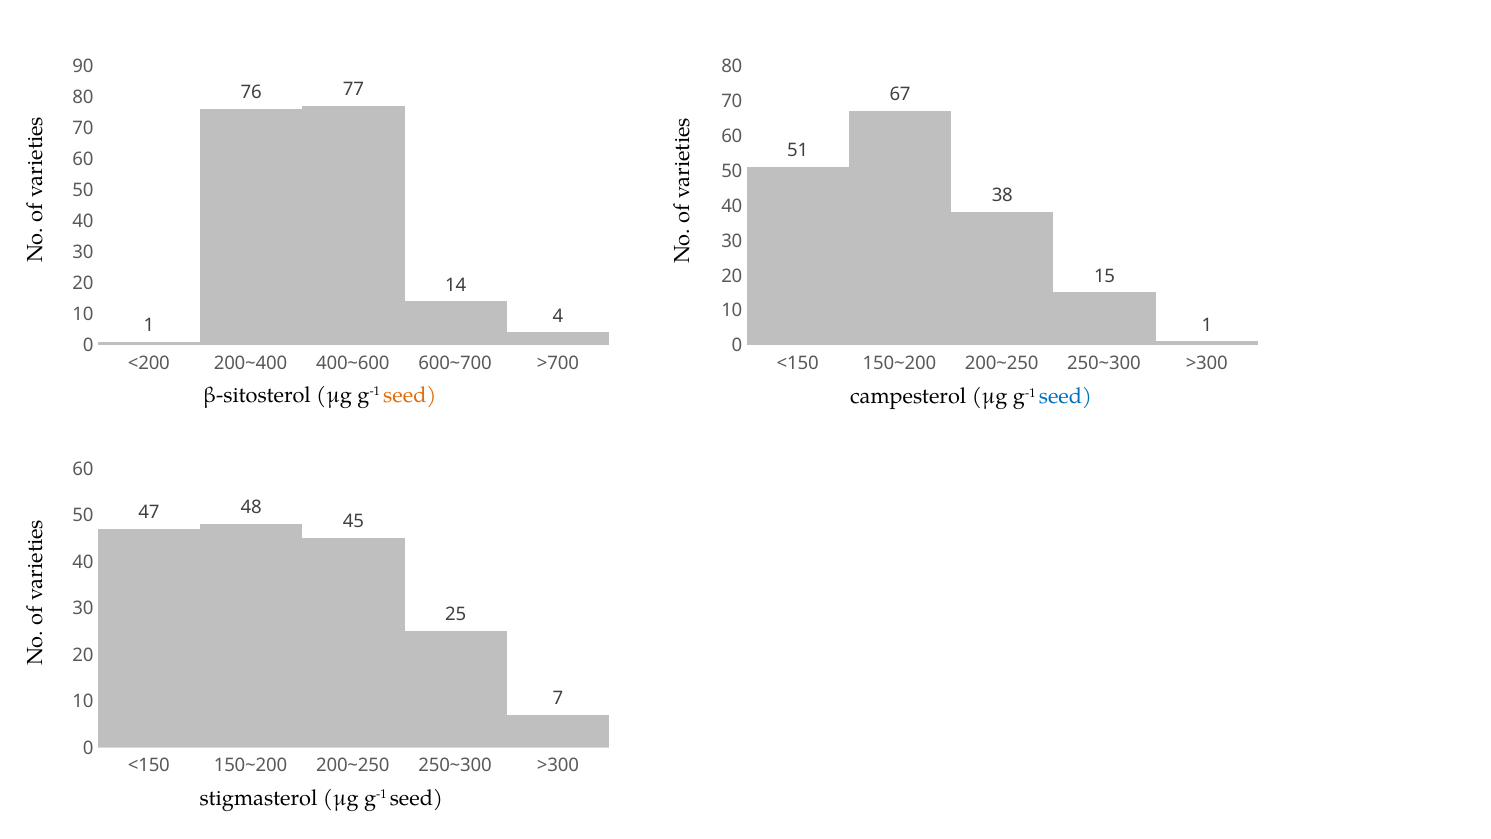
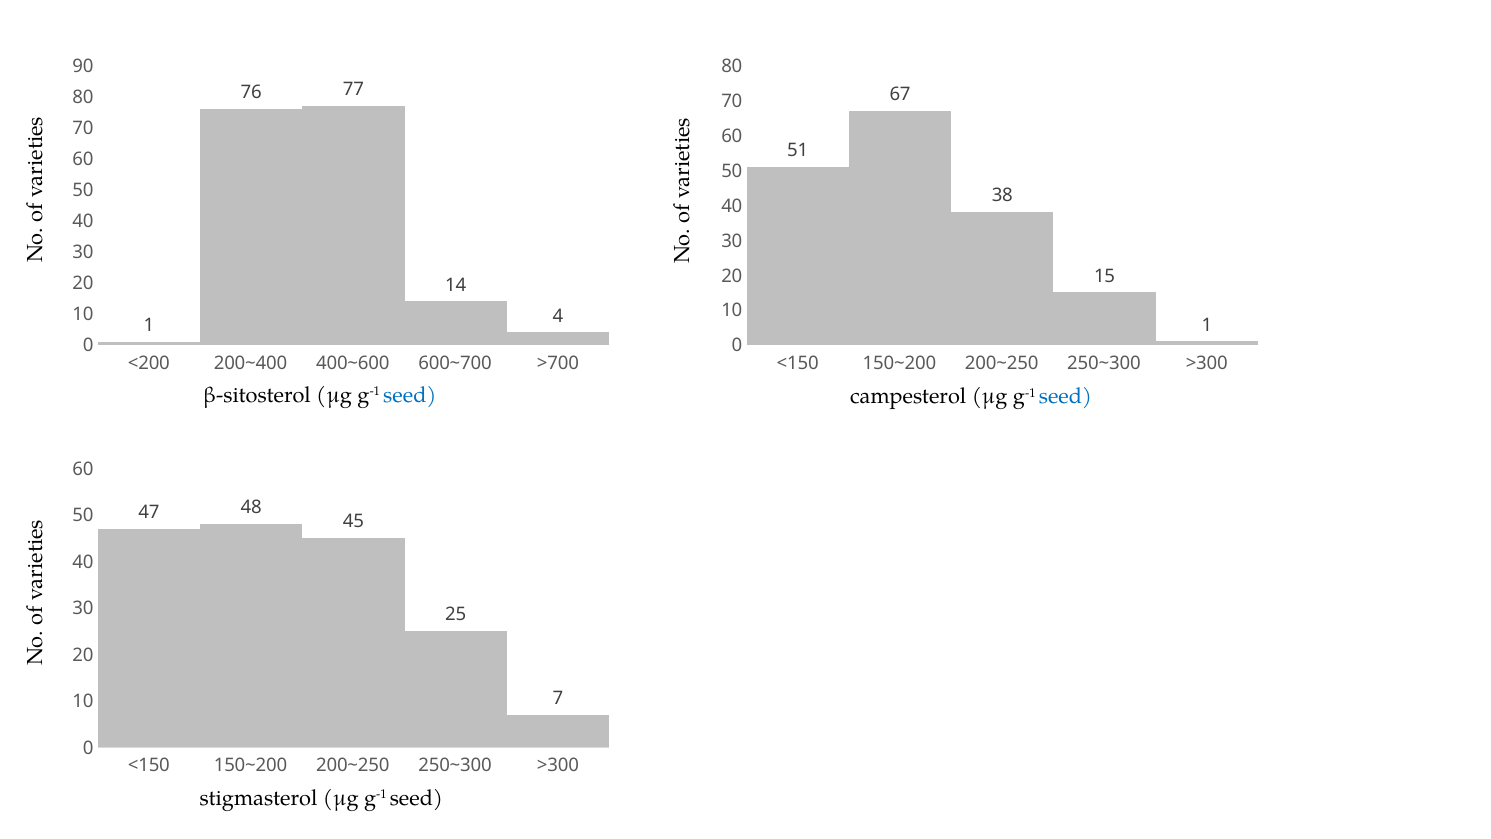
seed at (410, 395) colour: orange -> blue
